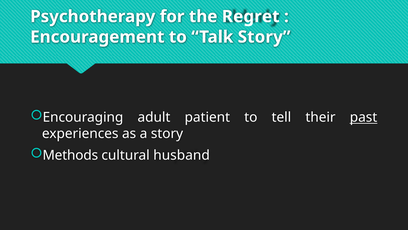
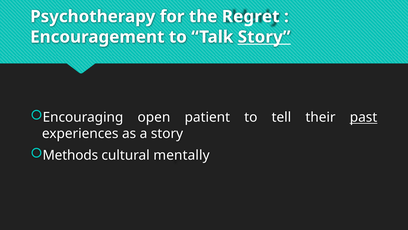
Story at (264, 37) underline: none -> present
adult: adult -> open
husband: husband -> mentally
